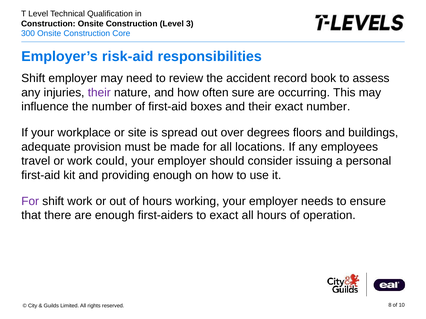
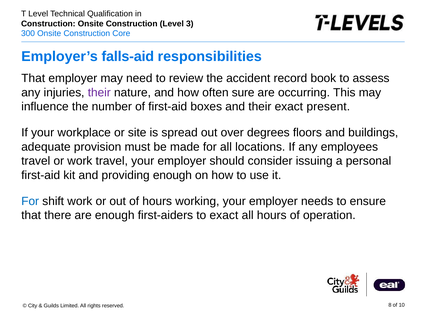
risk-aid: risk-aid -> falls-aid
Shift at (33, 78): Shift -> That
exact number: number -> present
work could: could -> travel
For at (30, 201) colour: purple -> blue
